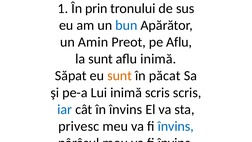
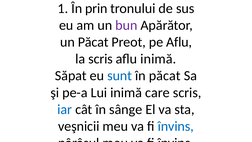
bun colour: blue -> purple
un Amin: Amin -> Păcat
la sunt: sunt -> scris
sunt at (120, 76) colour: orange -> blue
inimă scris: scris -> care
în învins: învins -> sânge
privesc: privesc -> veşnicii
